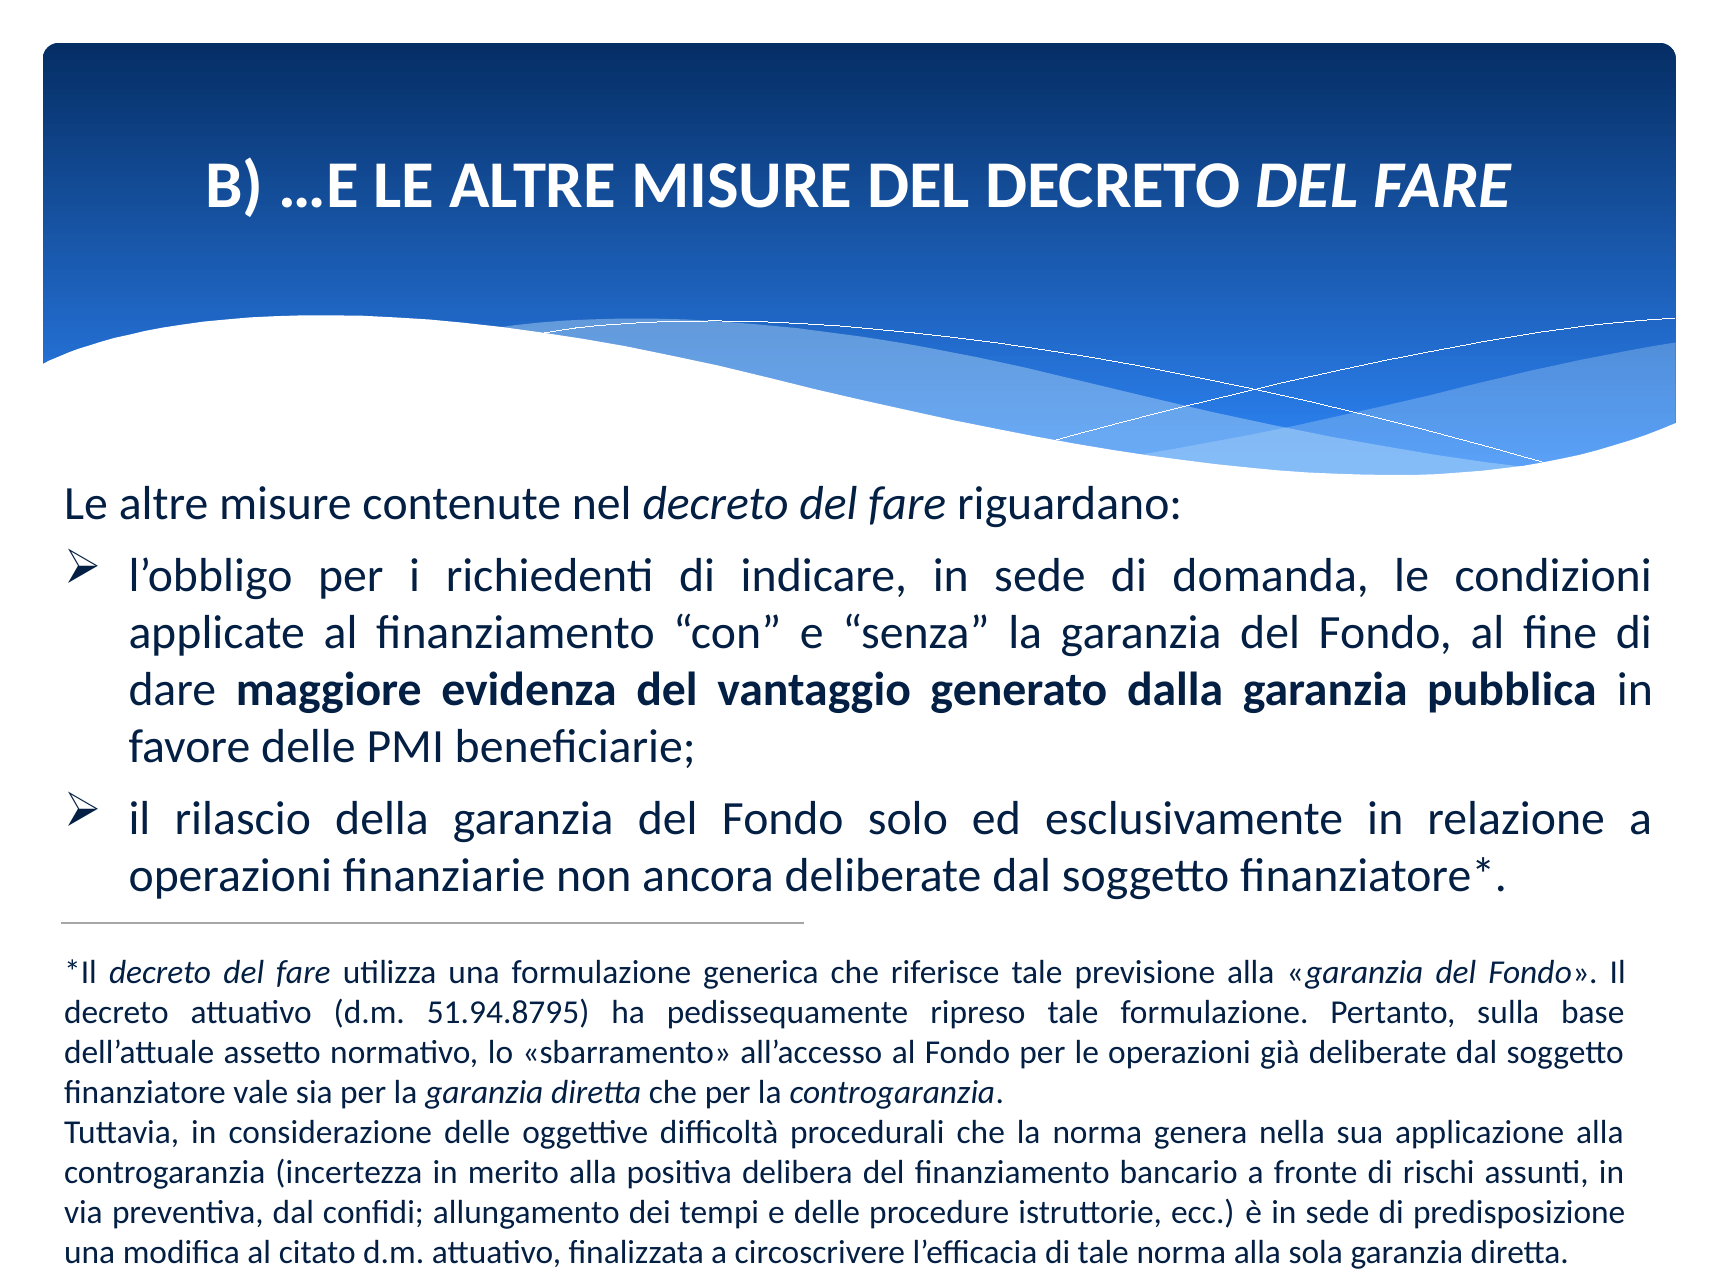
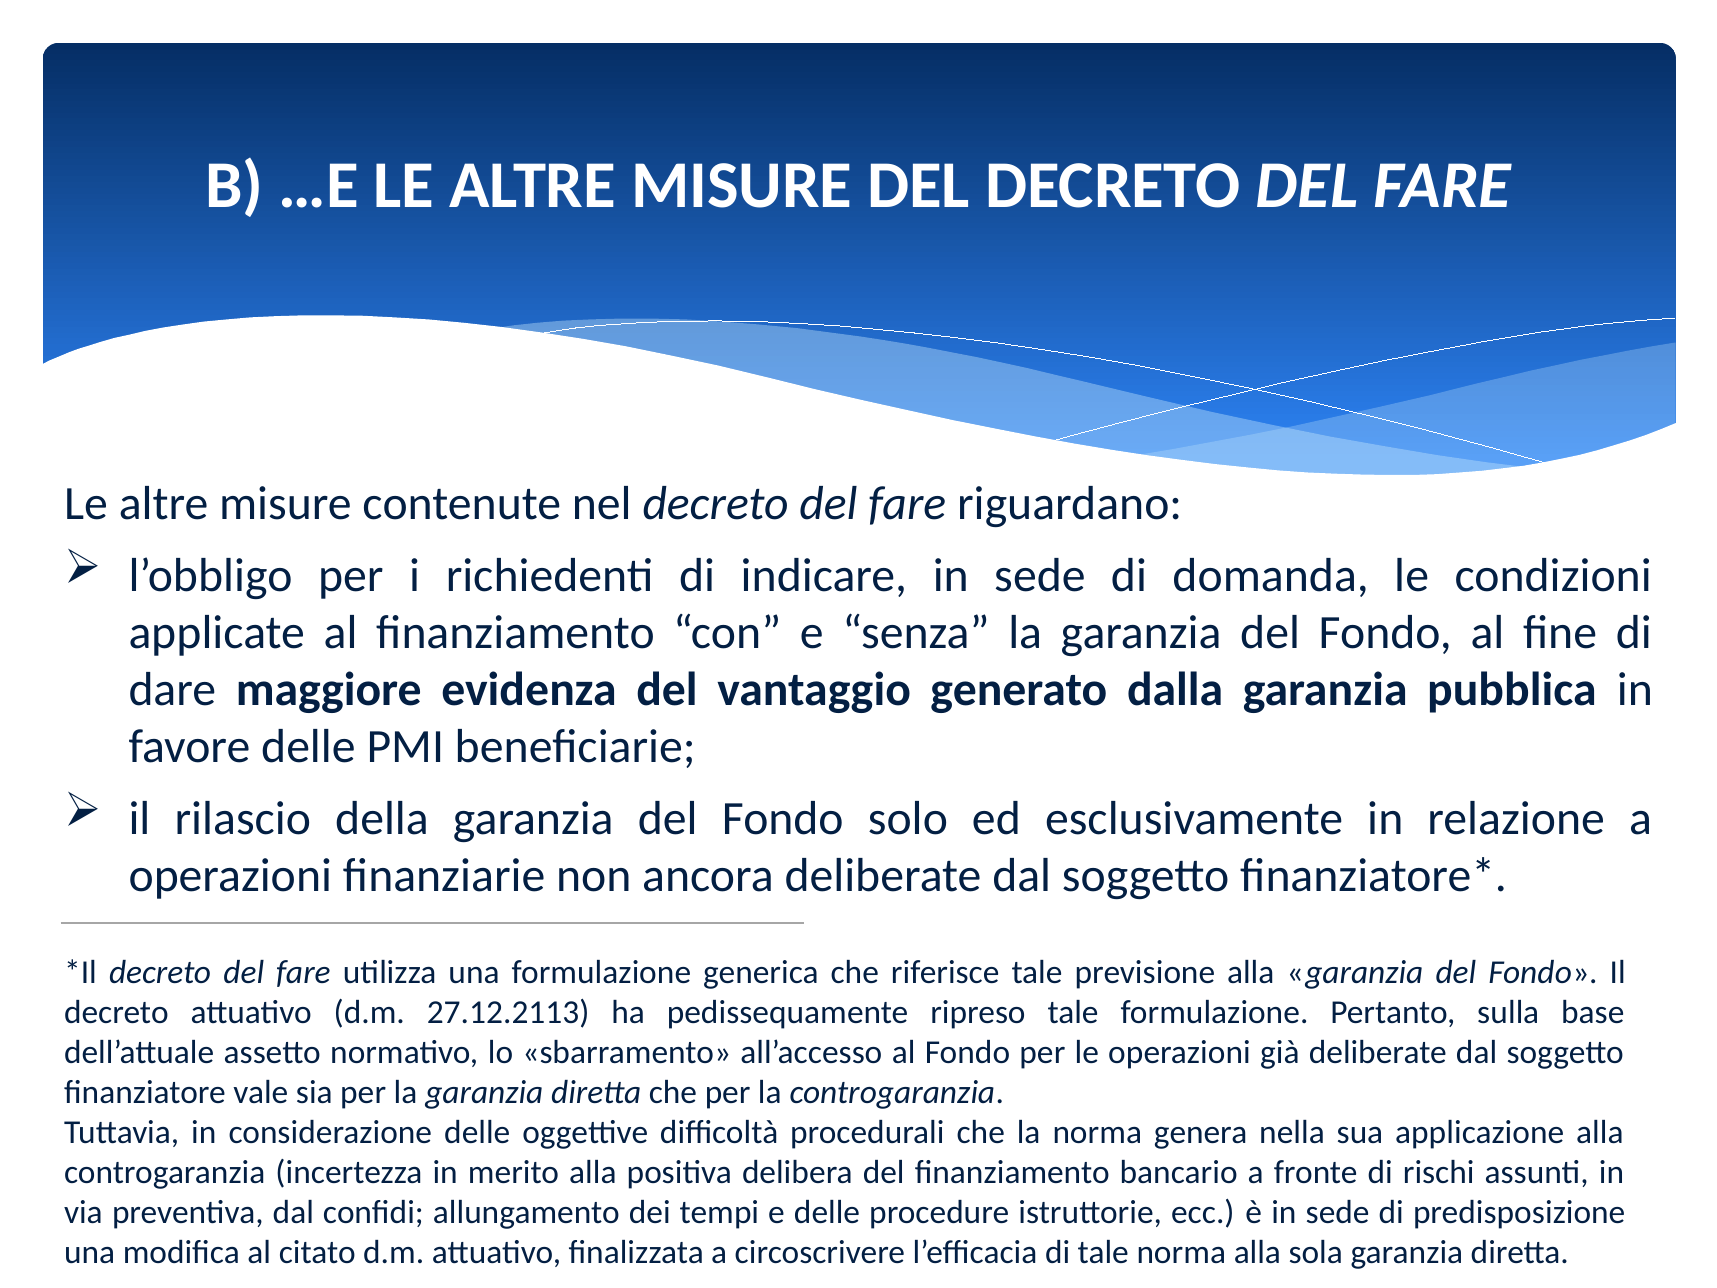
51.94.8795: 51.94.8795 -> 27.12.2113
